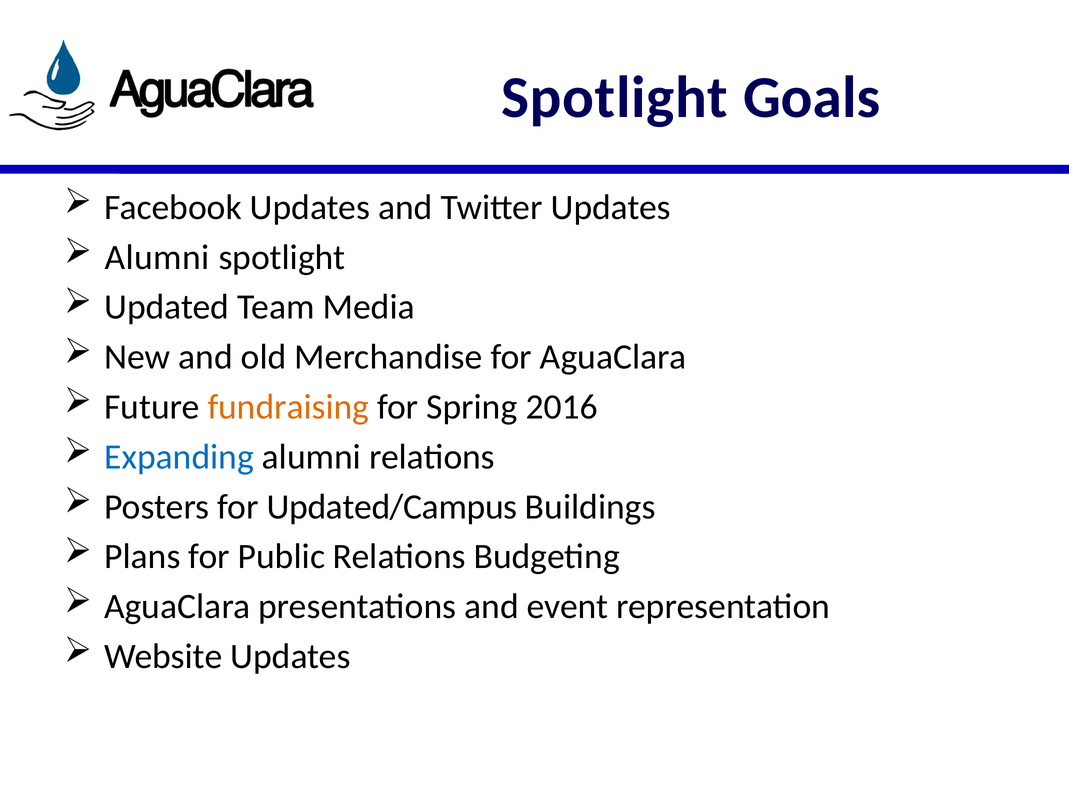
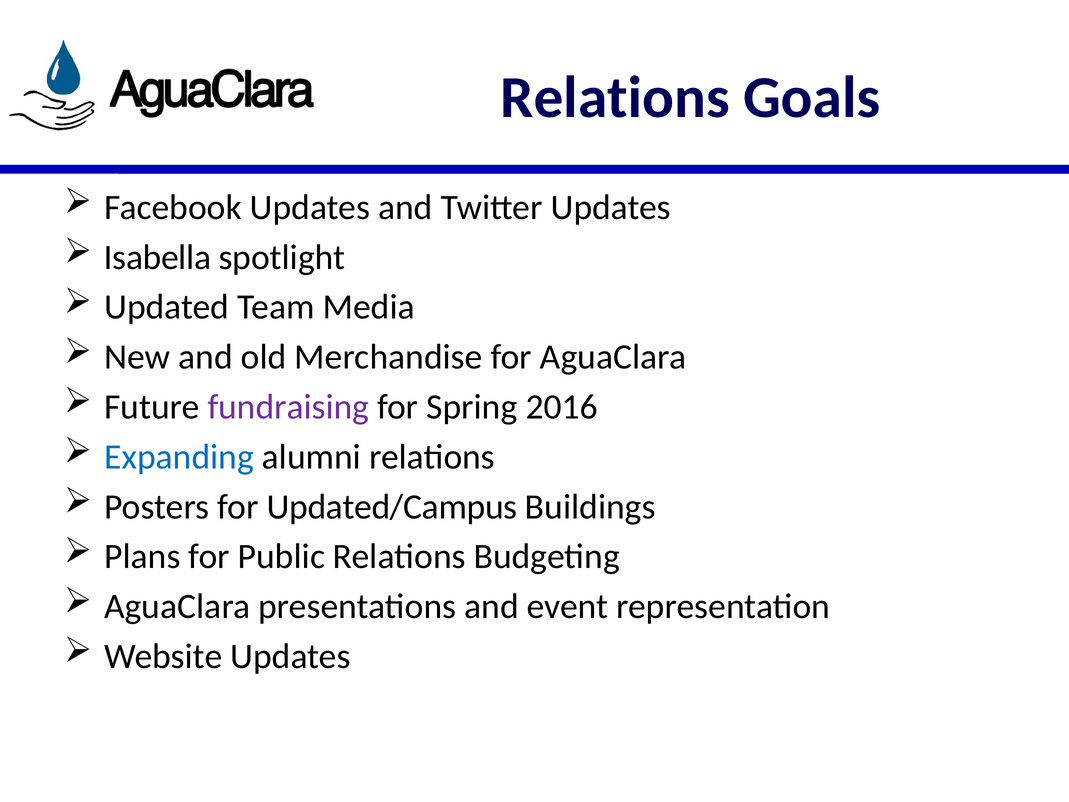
Spotlight at (615, 98): Spotlight -> Relations
Alumni at (157, 257): Alumni -> Isabella
fundraising colour: orange -> purple
